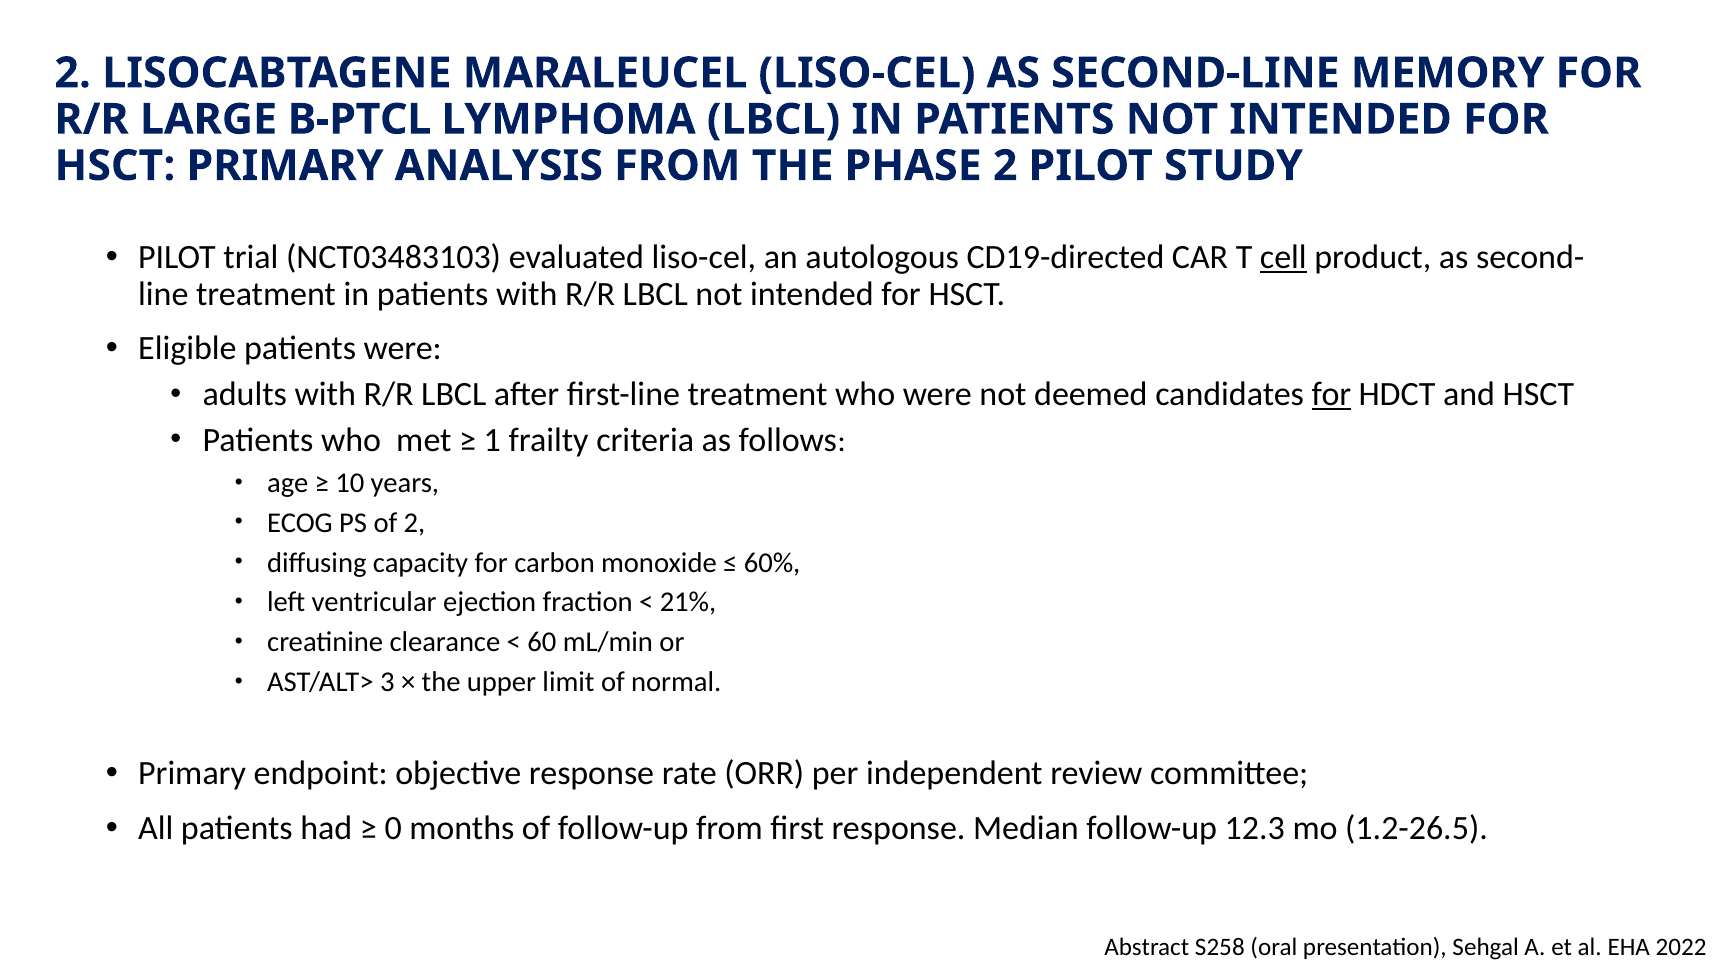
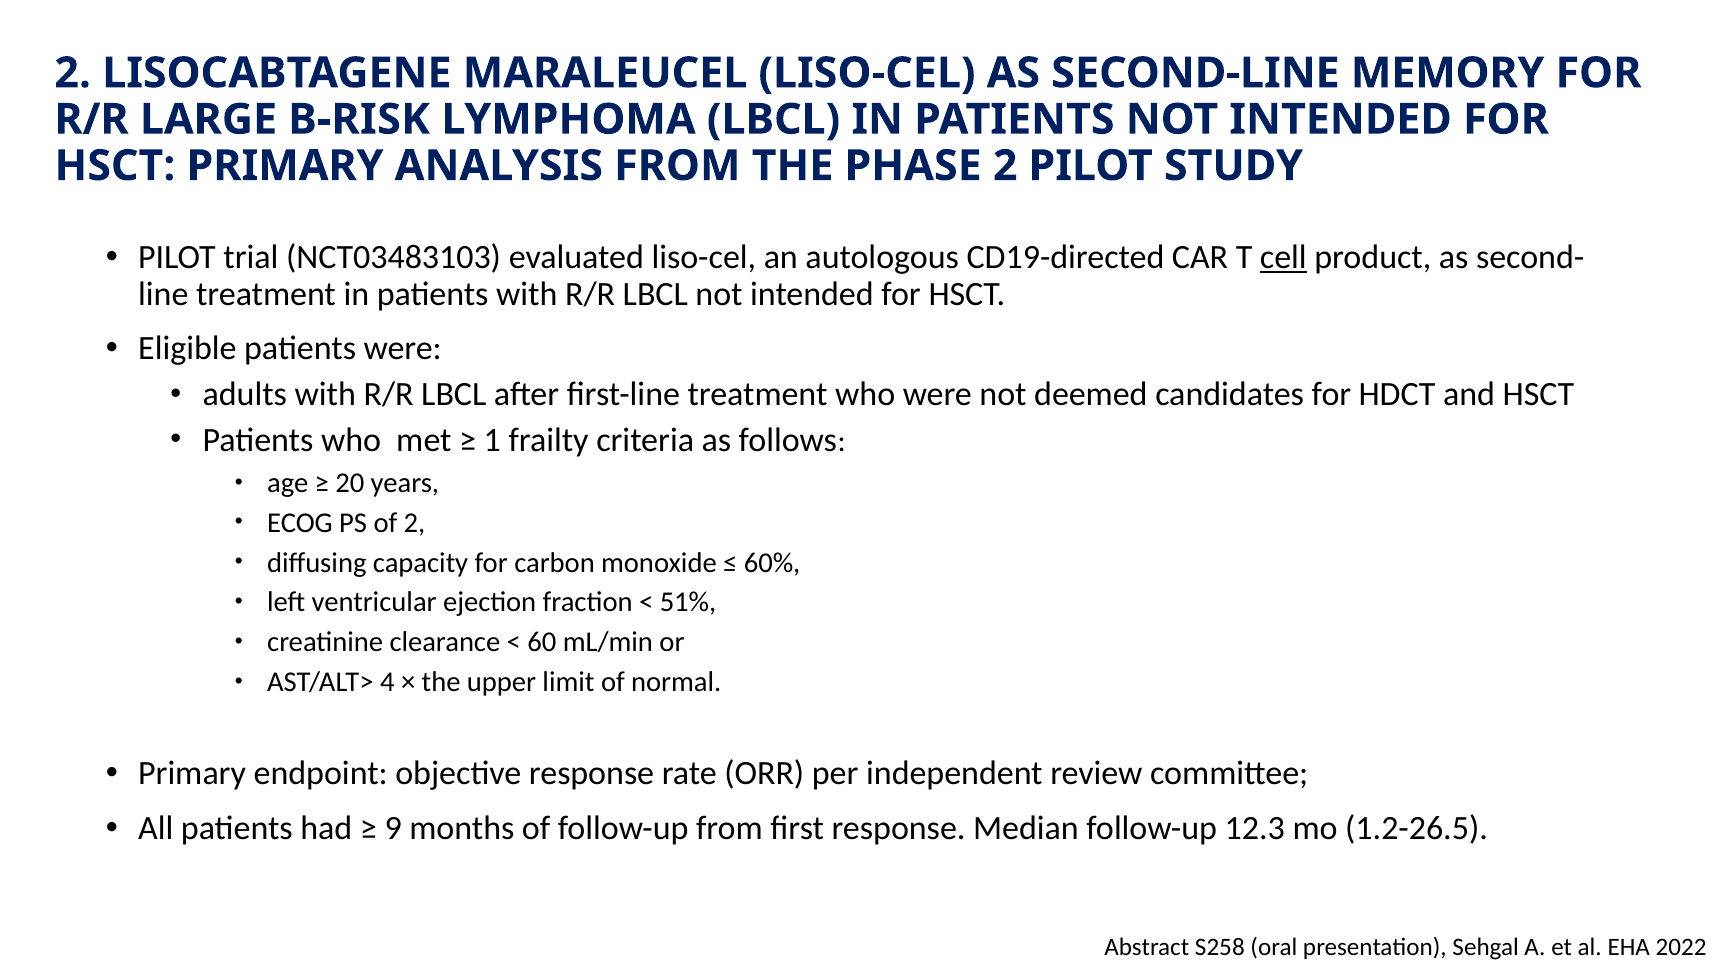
B-PTCL: B-PTCL -> B-RISK
for at (1331, 395) underline: present -> none
10: 10 -> 20
21%: 21% -> 51%
3: 3 -> 4
0: 0 -> 9
